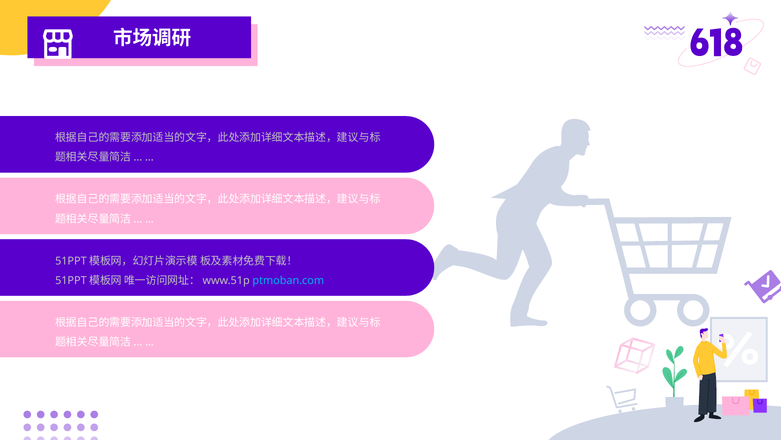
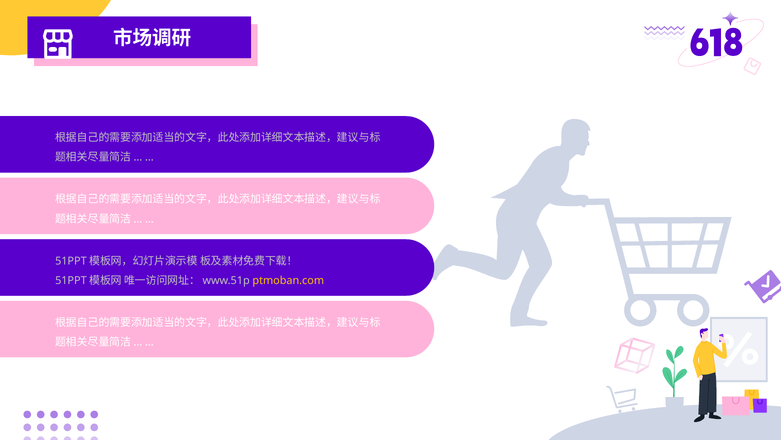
ptmoban.com colour: light blue -> yellow
